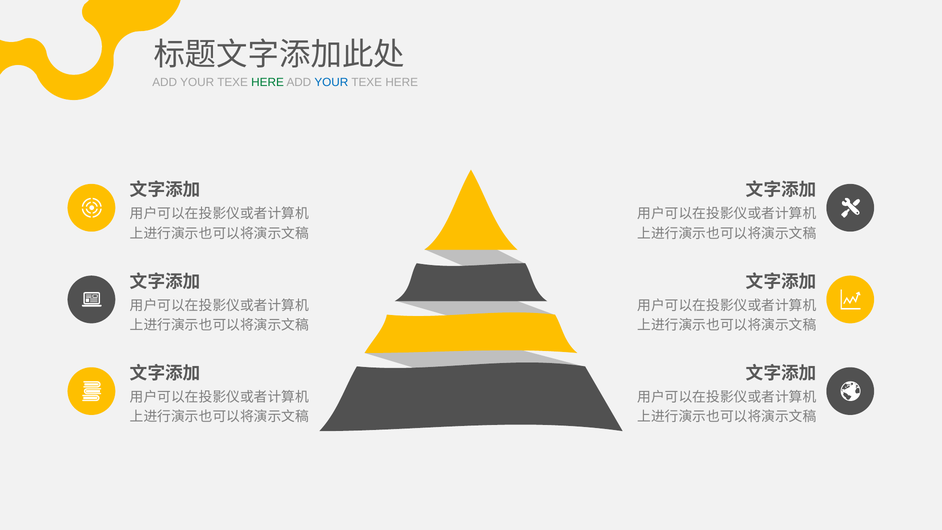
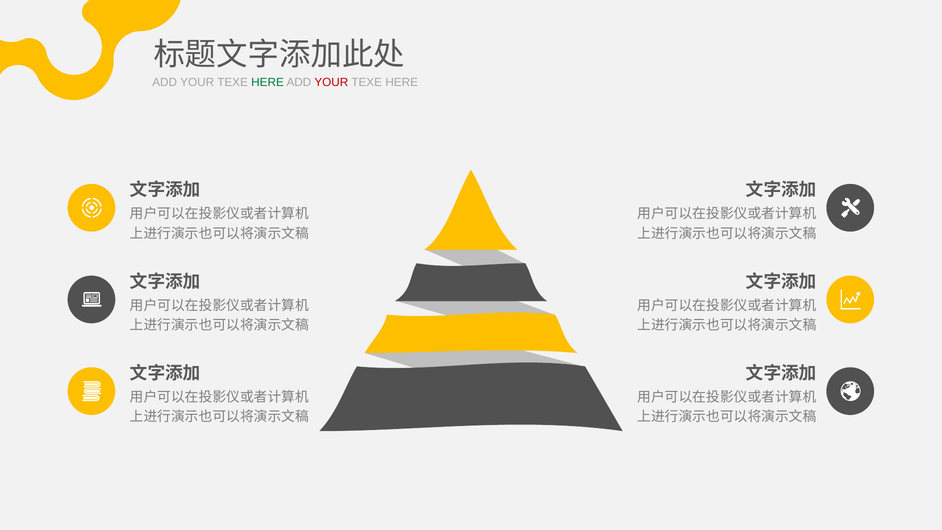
YOUR at (331, 82) colour: blue -> red
